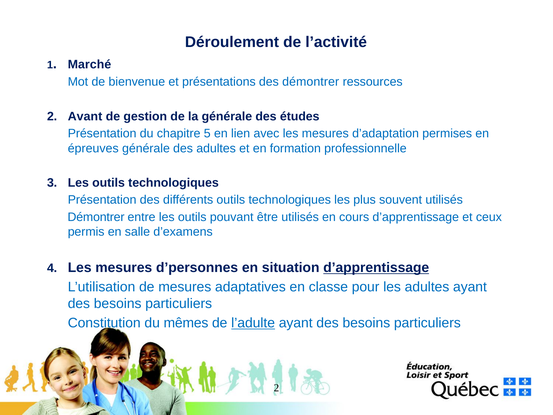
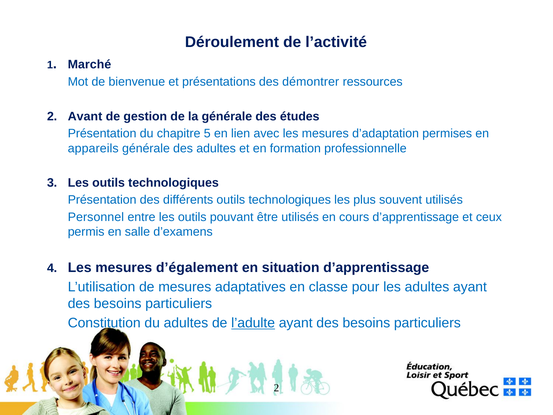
épreuves: épreuves -> appareils
Démontrer at (96, 217): Démontrer -> Personnel
d’personnes: d’personnes -> d’également
d’apprentissage at (376, 267) underline: present -> none
du mêmes: mêmes -> adultes
